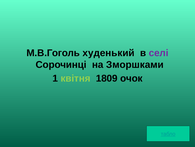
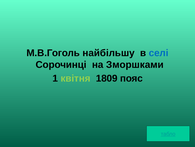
худенький: худенький -> найбільшу
селі colour: purple -> blue
очок: очок -> пояс
